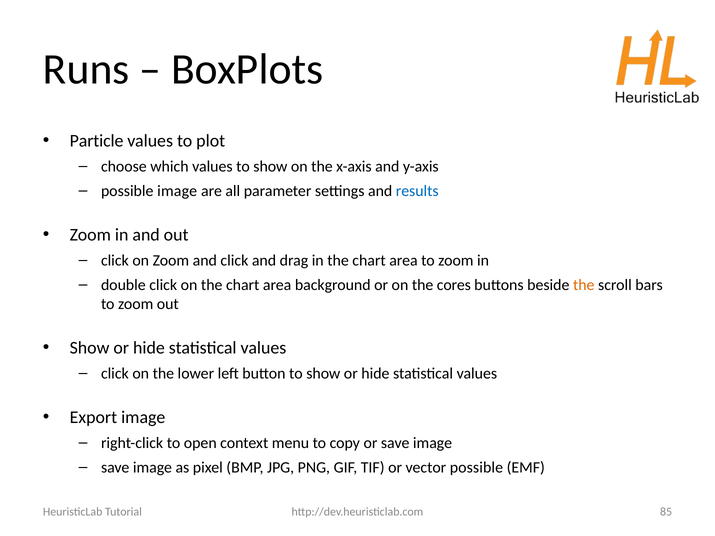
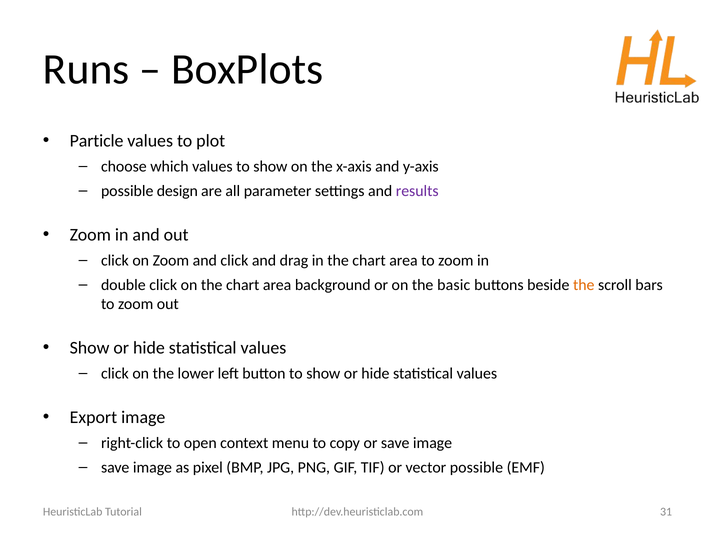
possible image: image -> design
results colour: blue -> purple
cores: cores -> basic
85: 85 -> 31
